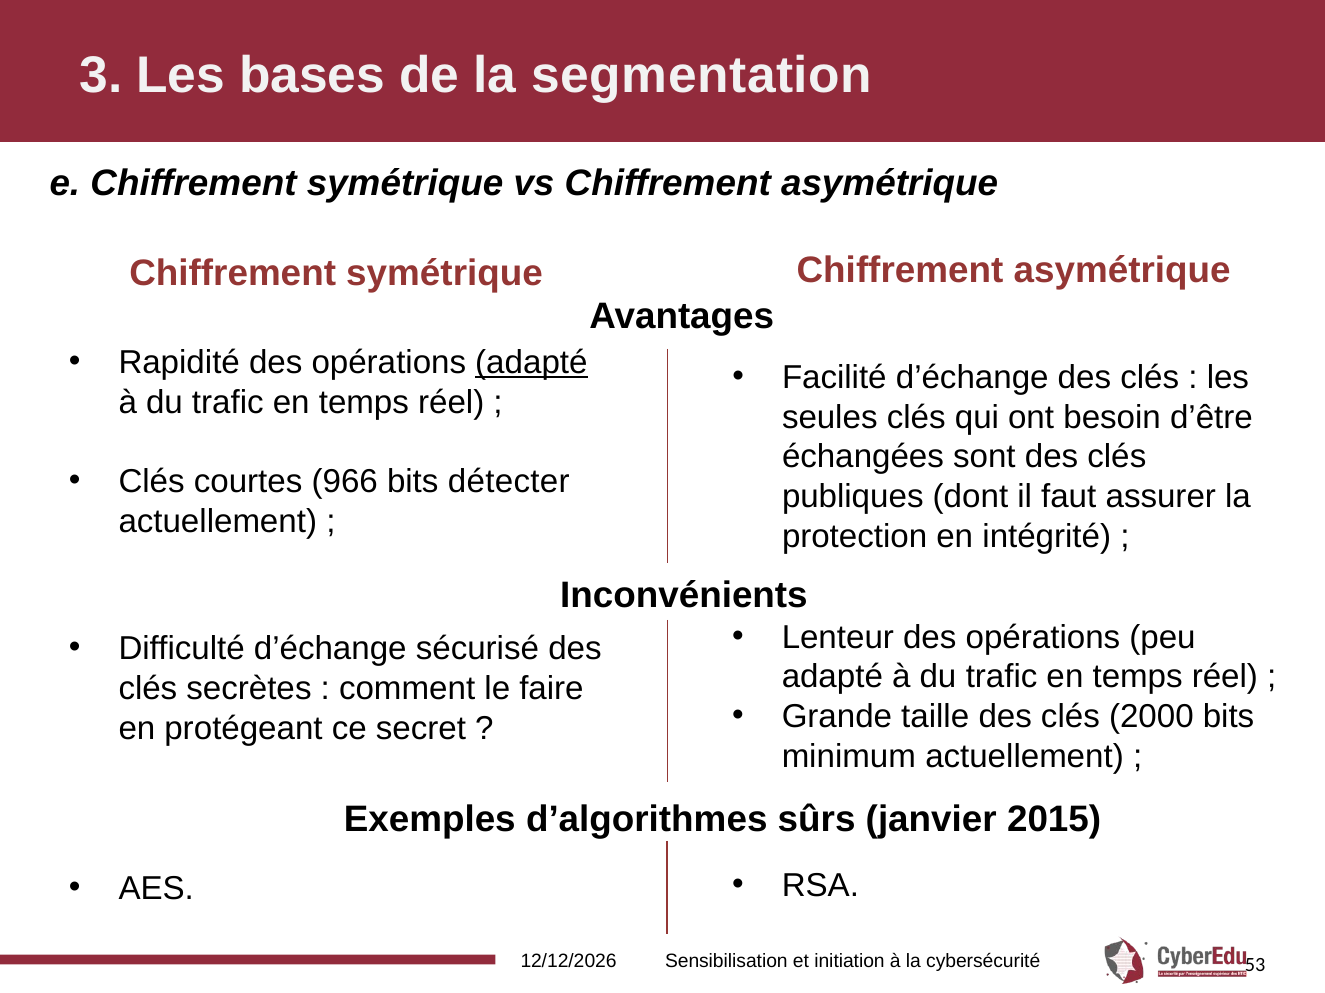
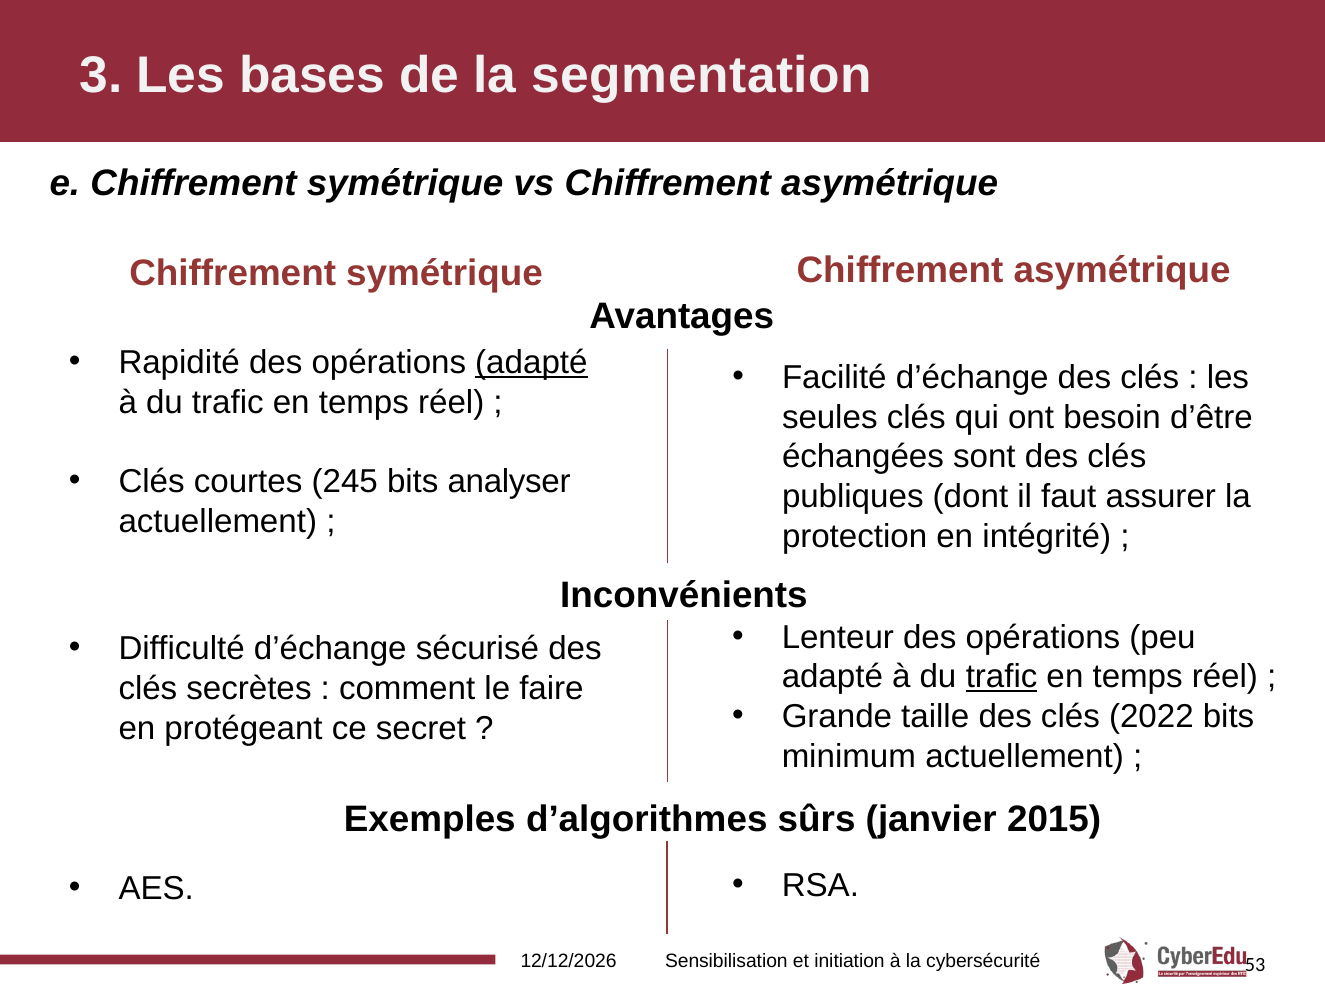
966: 966 -> 245
détecter: détecter -> analyser
trafic at (1002, 677) underline: none -> present
2000: 2000 -> 2022
